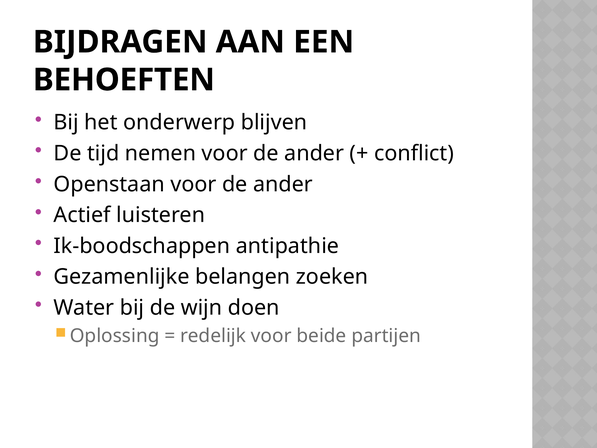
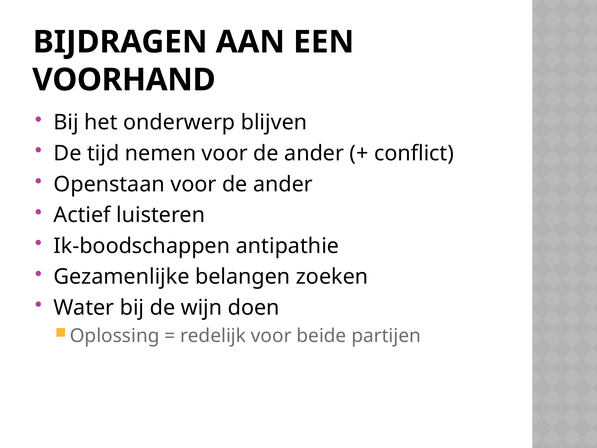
BEHOEFTEN: BEHOEFTEN -> VOORHAND
